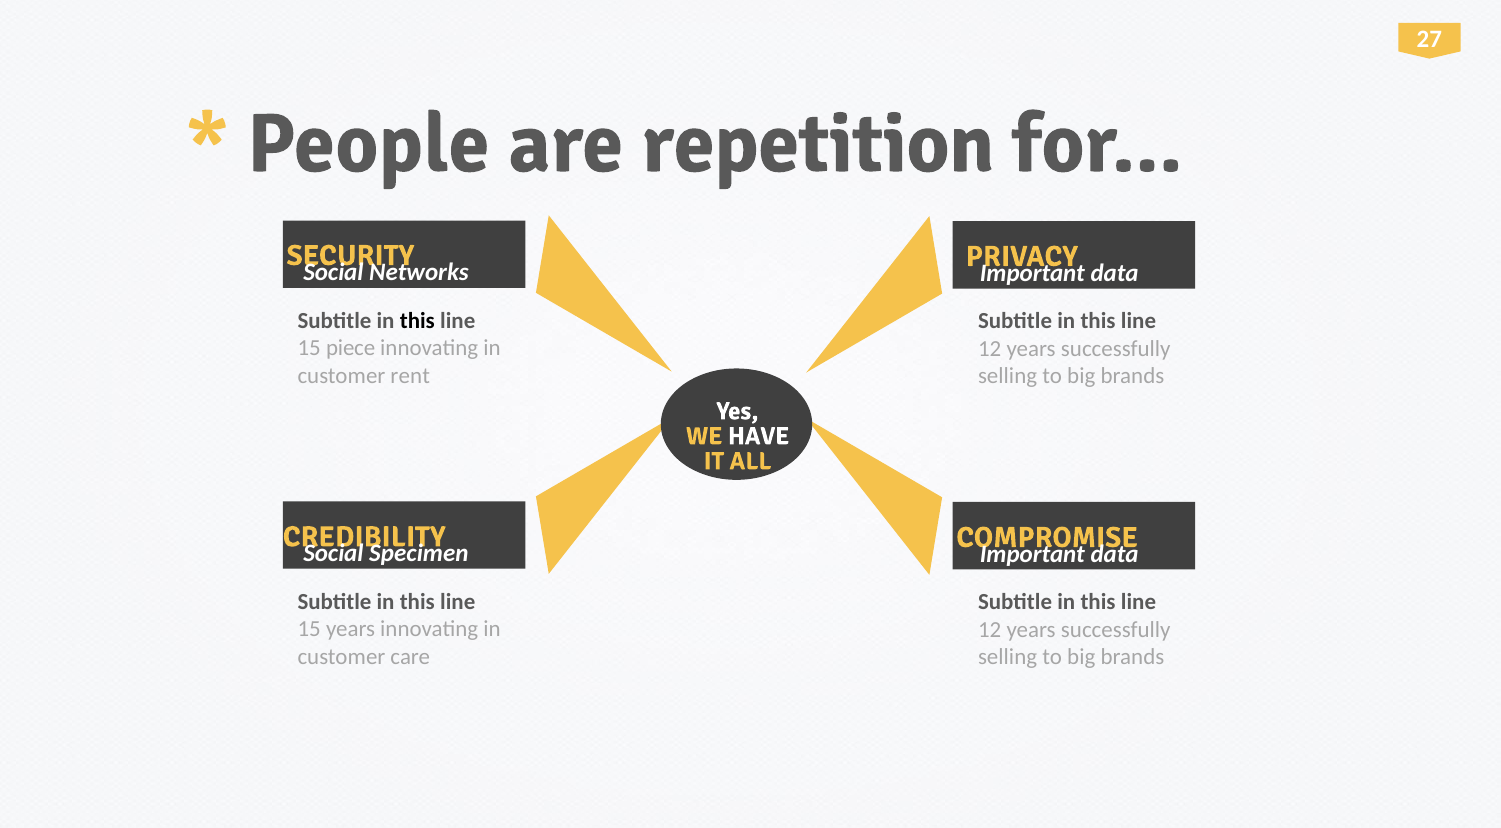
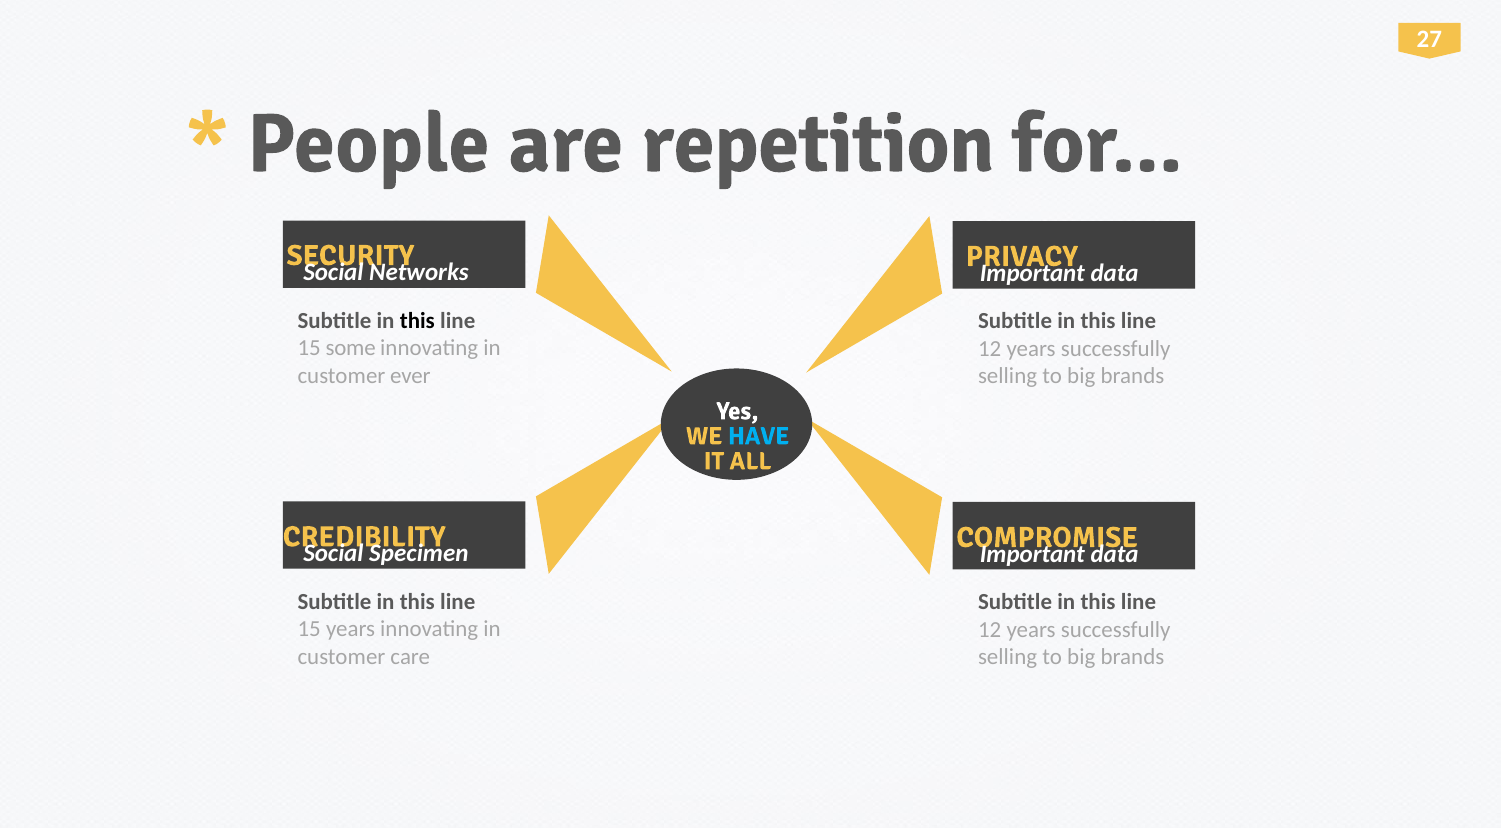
piece: piece -> some
rent: rent -> ever
HAVE colour: white -> light blue
